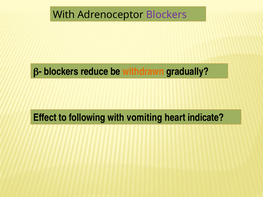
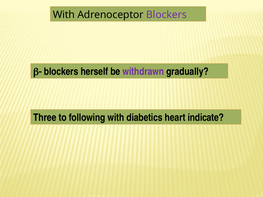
reduce: reduce -> herself
withdrawn colour: orange -> purple
Effect: Effect -> Three
vomiting: vomiting -> diabetics
